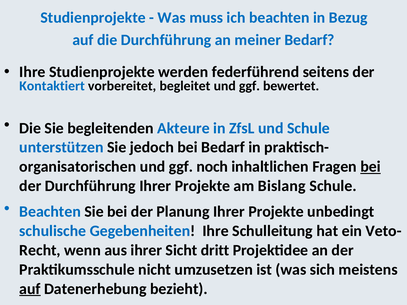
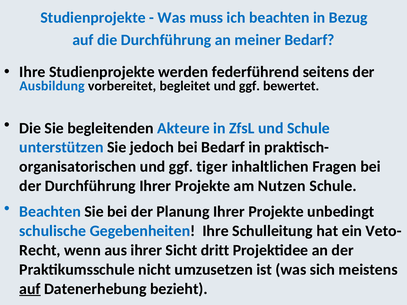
Kontaktiert: Kontaktiert -> Ausbildung
noch: noch -> tiger
bei at (371, 167) underline: present -> none
Bislang: Bislang -> Nutzen
